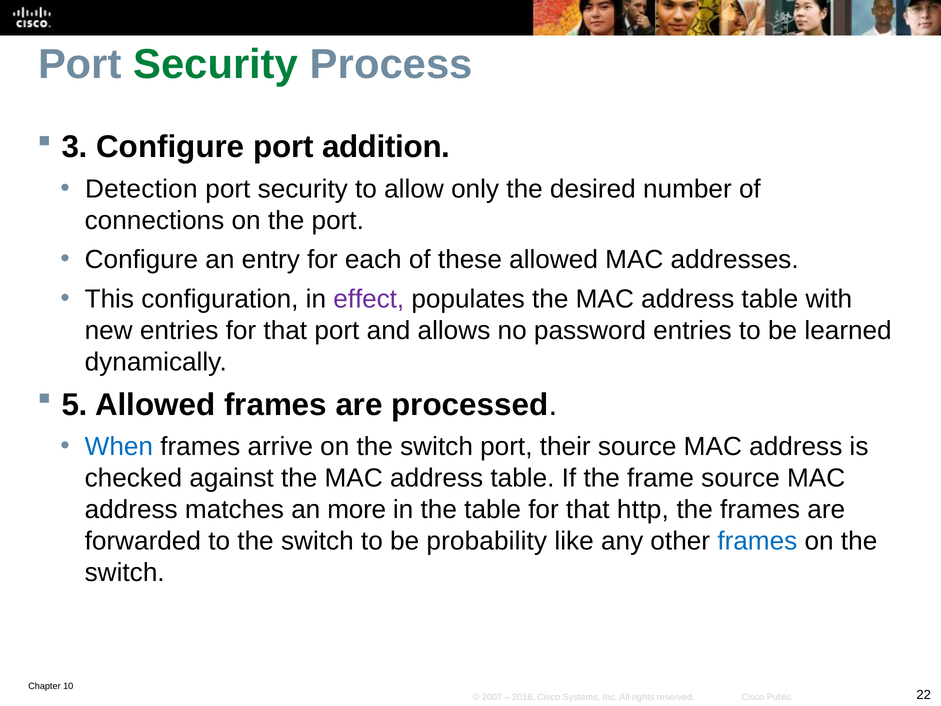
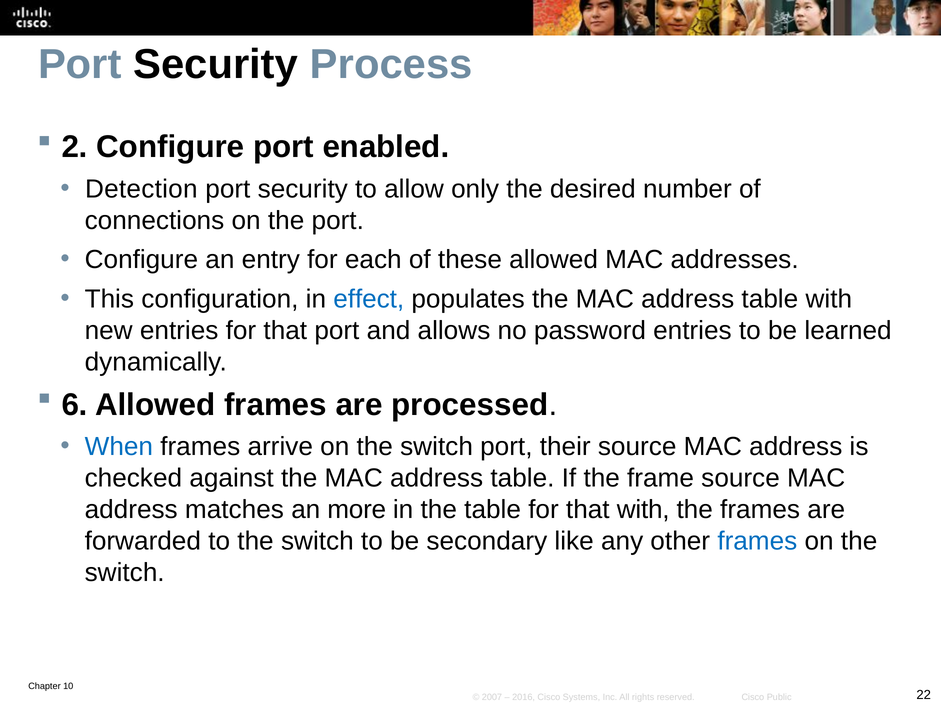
Security at (216, 65) colour: green -> black
3: 3 -> 2
addition: addition -> enabled
effect colour: purple -> blue
5: 5 -> 6
that http: http -> with
probability: probability -> secondary
